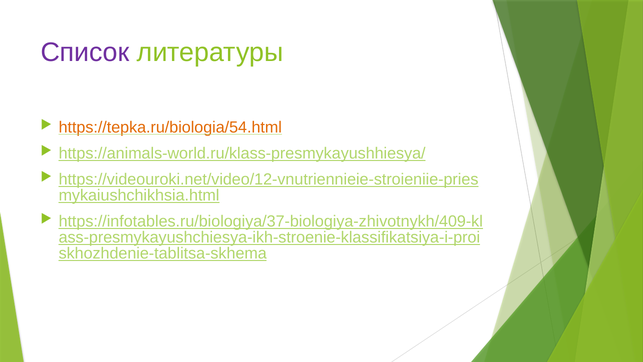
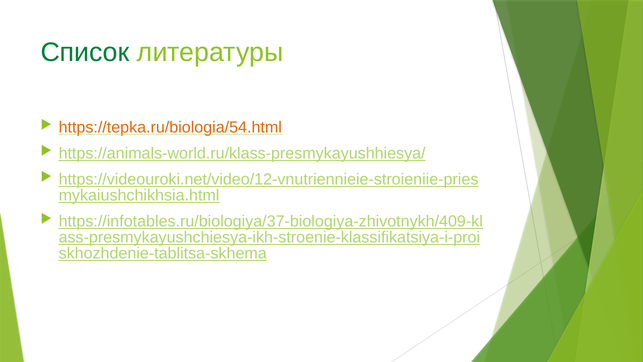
Список colour: purple -> green
